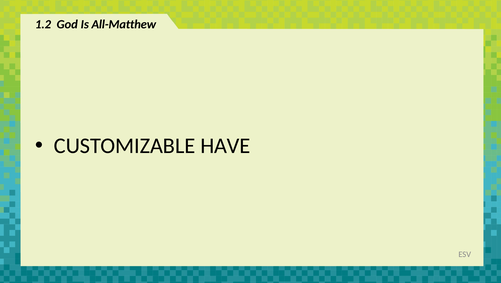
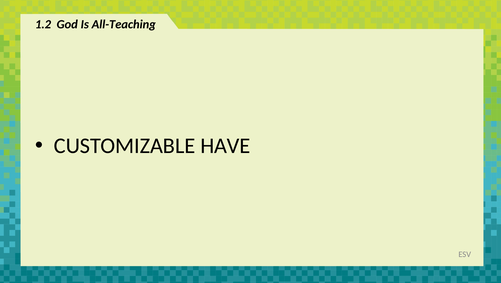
All-Matthew: All-Matthew -> All-Teaching
